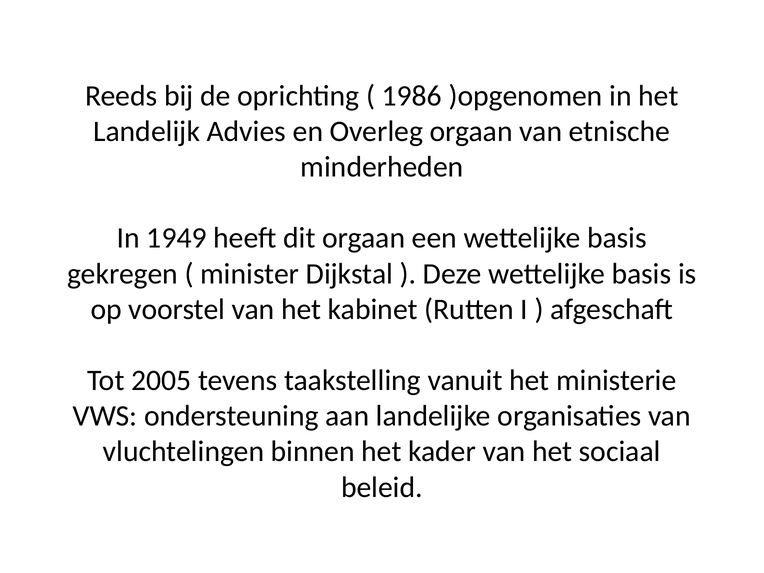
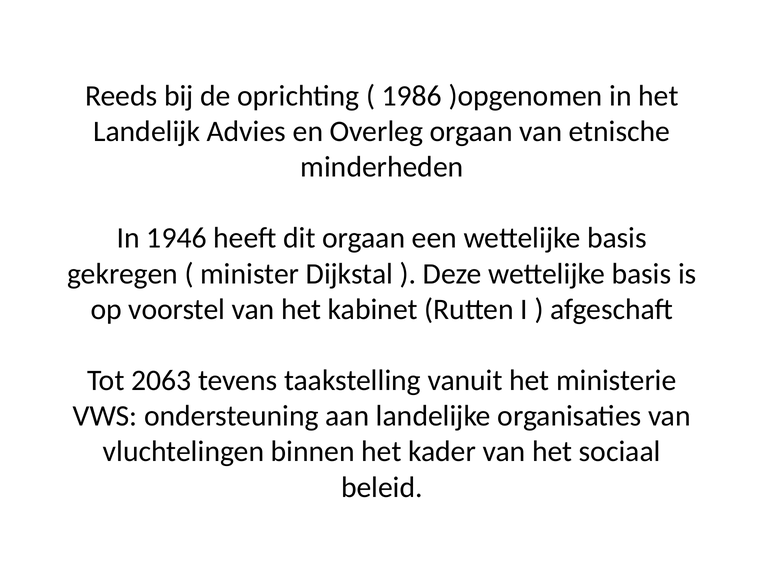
1949: 1949 -> 1946
2005: 2005 -> 2063
